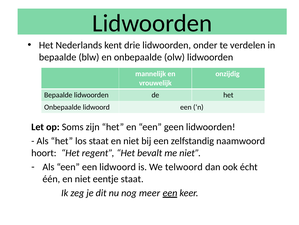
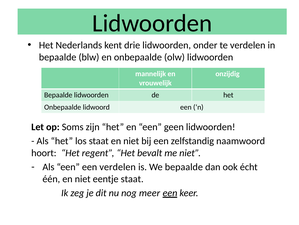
een lidwoord: lidwoord -> verdelen
We telwoord: telwoord -> bepaalde
